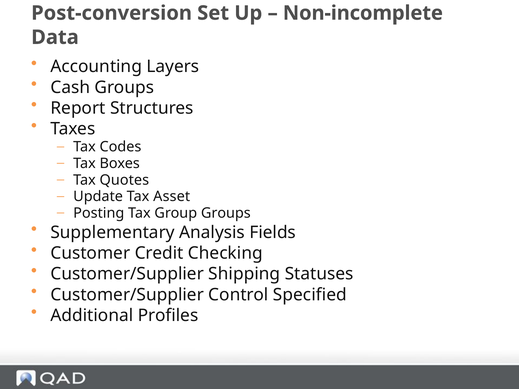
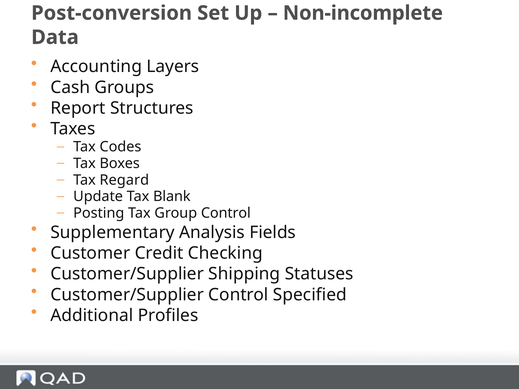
Quotes: Quotes -> Regard
Asset: Asset -> Blank
Group Groups: Groups -> Control
